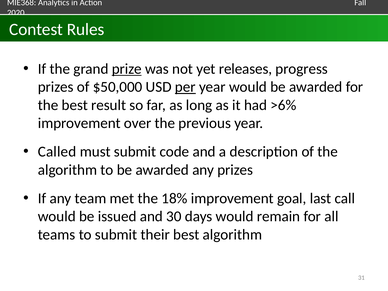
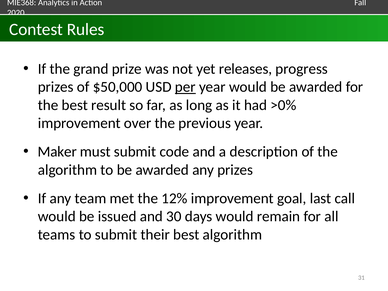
prize underline: present -> none
>6%: >6% -> >0%
Called: Called -> Maker
18%: 18% -> 12%
